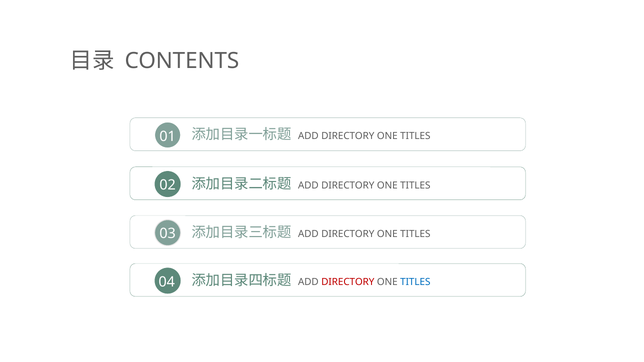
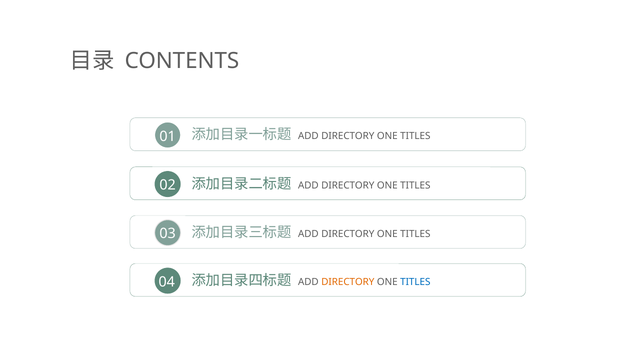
DIRECTORY at (348, 282) colour: red -> orange
